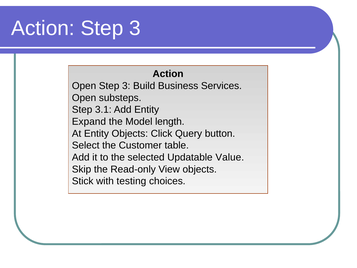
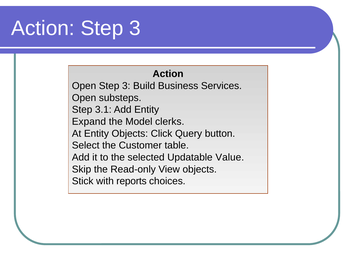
length: length -> clerks
testing: testing -> reports
